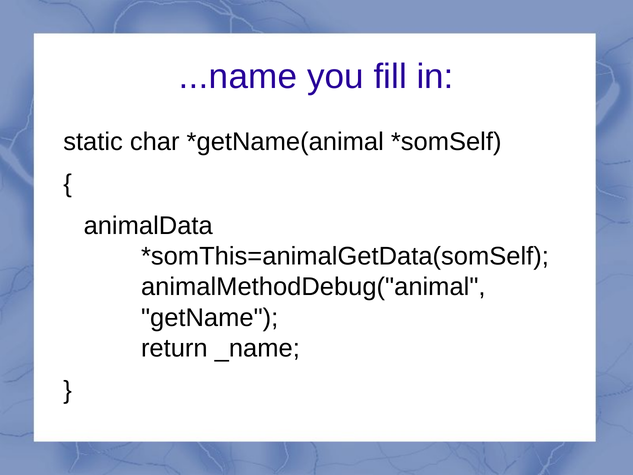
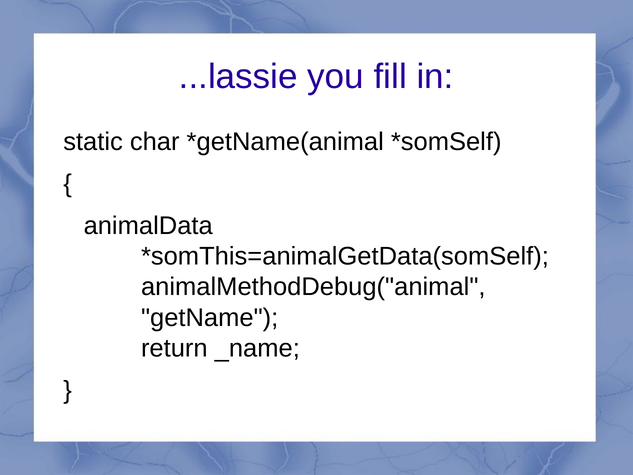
...name: ...name -> ...lassie
